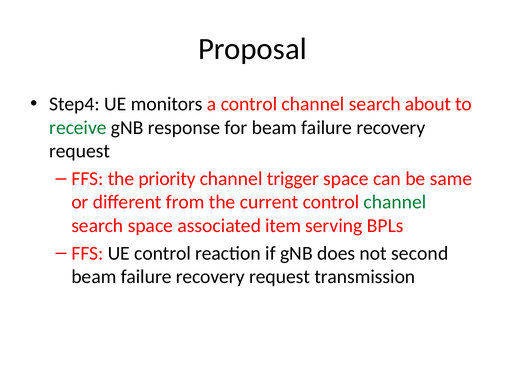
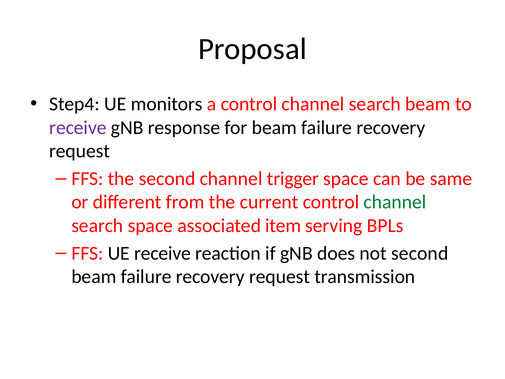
search about: about -> beam
receive at (78, 128) colour: green -> purple
the priority: priority -> second
UE control: control -> receive
